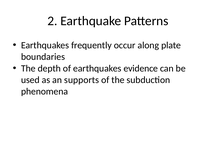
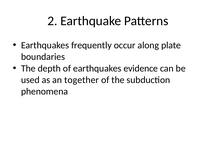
supports: supports -> together
